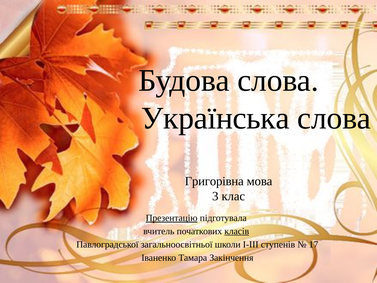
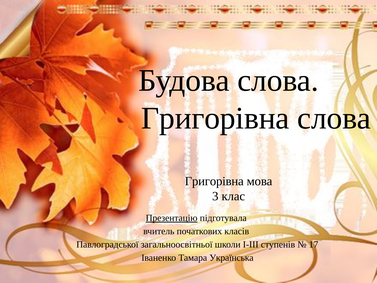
Українська at (215, 118): Українська -> Григорівна
класів underline: present -> none
Закінчення: Закінчення -> Українська
